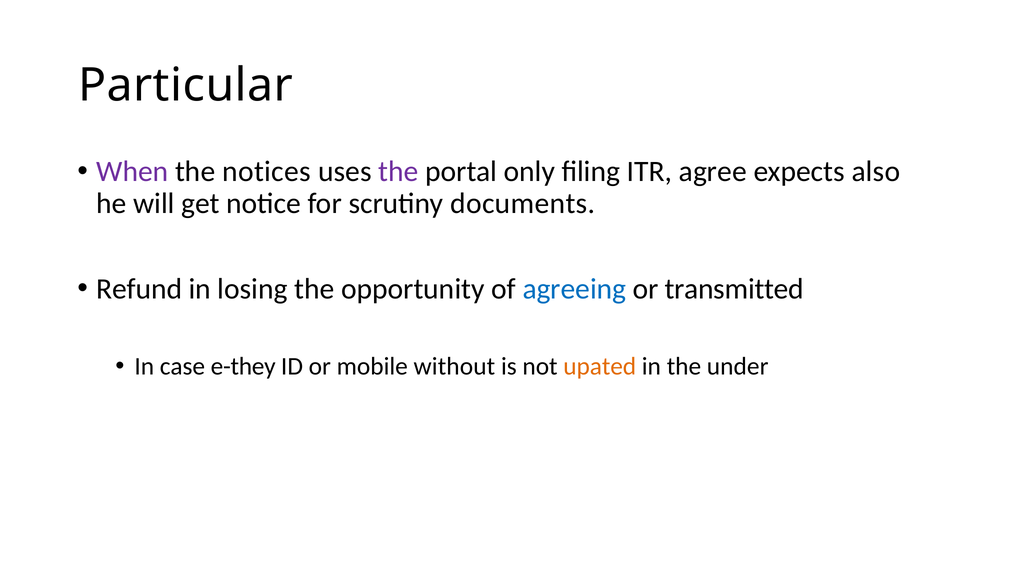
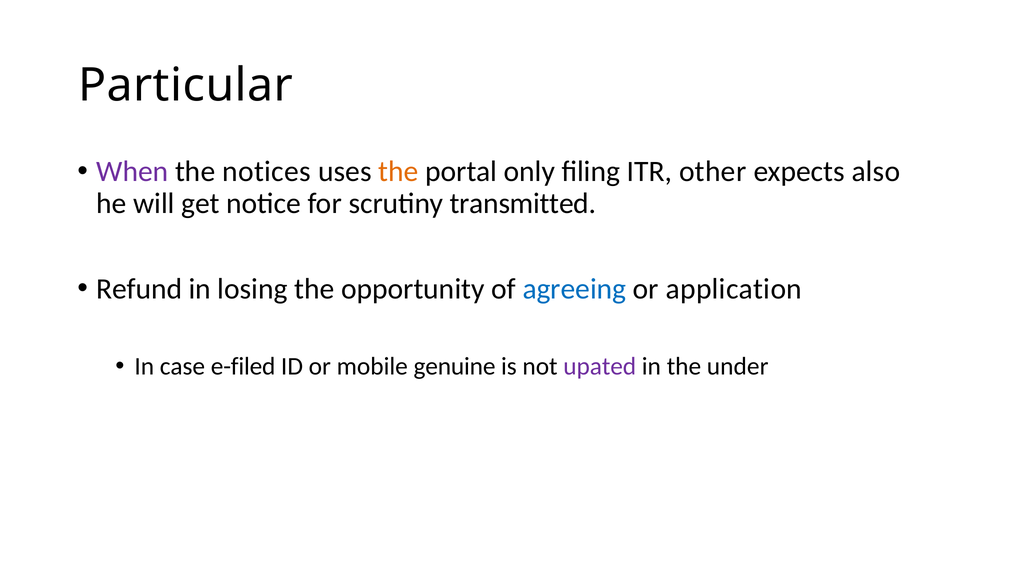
the at (398, 172) colour: purple -> orange
agree: agree -> other
documents: documents -> transmitted
transmitted: transmitted -> application
e-they: e-they -> e-filed
without: without -> genuine
upated colour: orange -> purple
